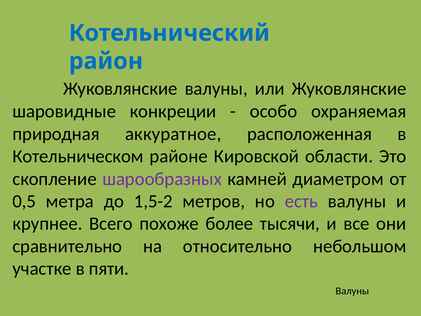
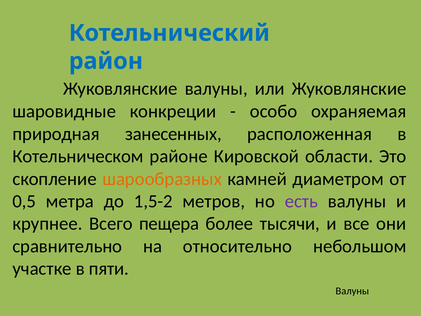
аккуратное: аккуратное -> занесенных
шарообразных colour: purple -> orange
похоже: похоже -> пещера
